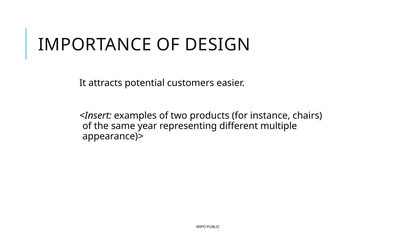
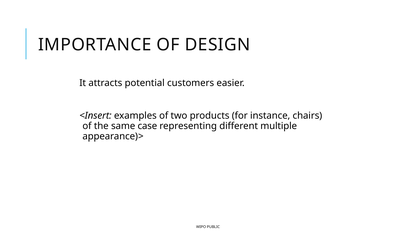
year: year -> case
